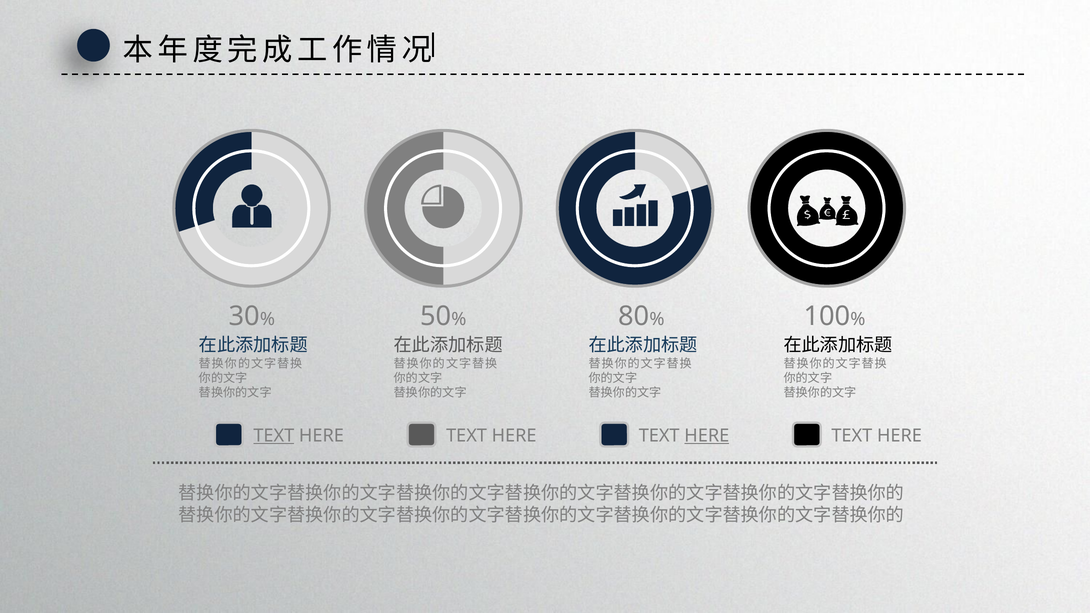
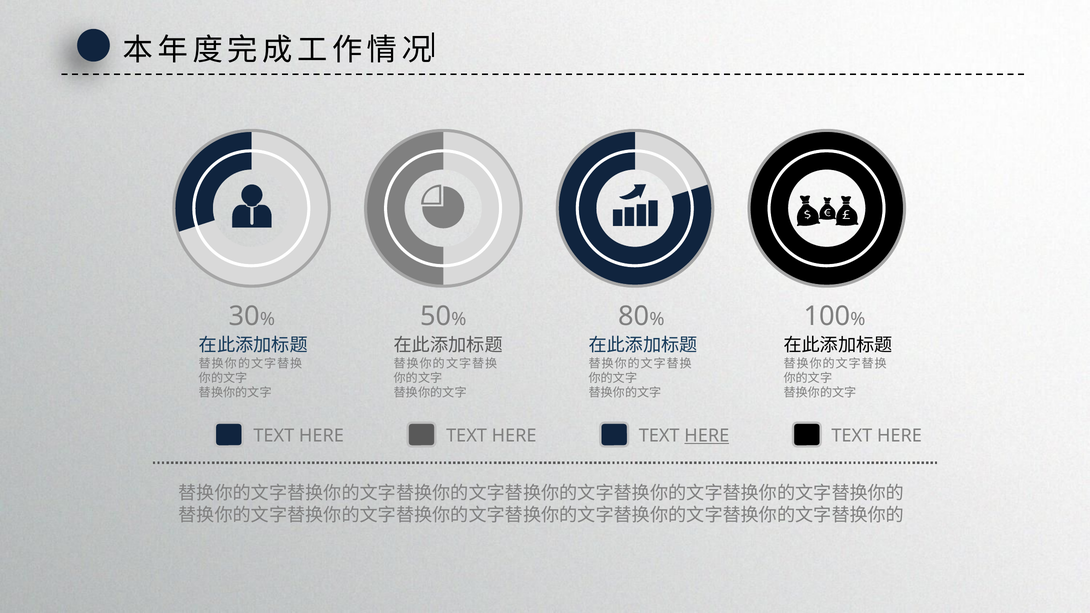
TEXT at (274, 436) underline: present -> none
